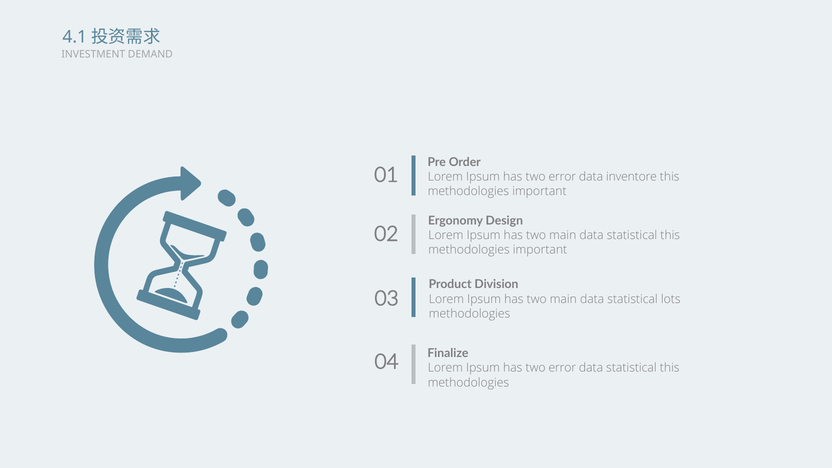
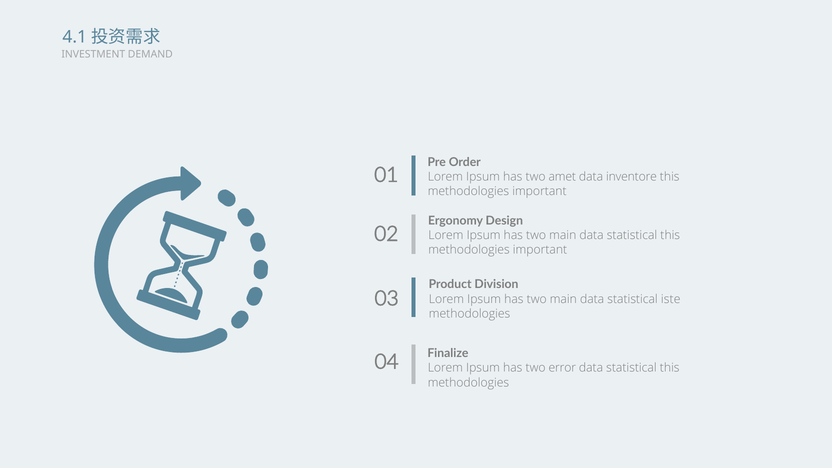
error at (562, 177): error -> amet
lots: lots -> iste
